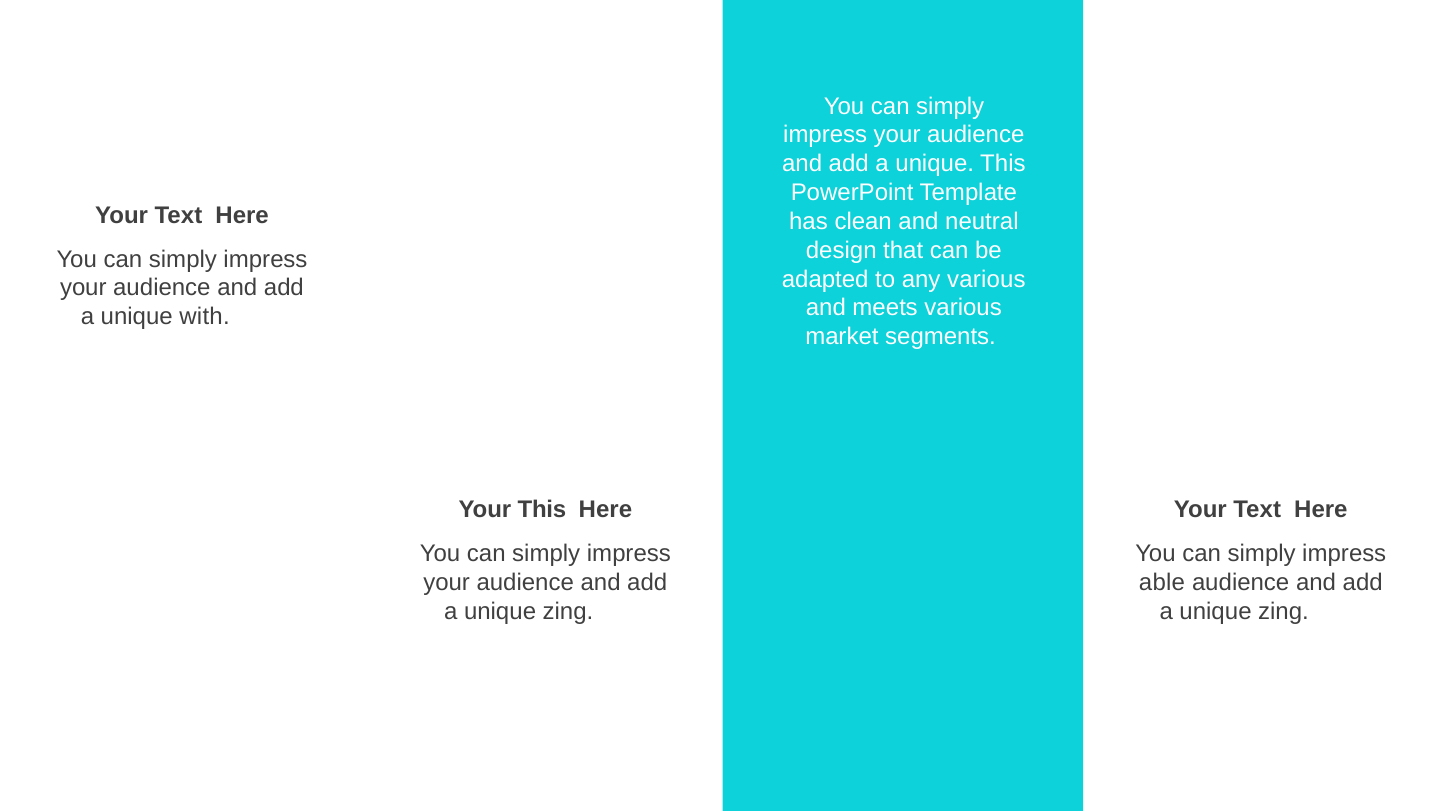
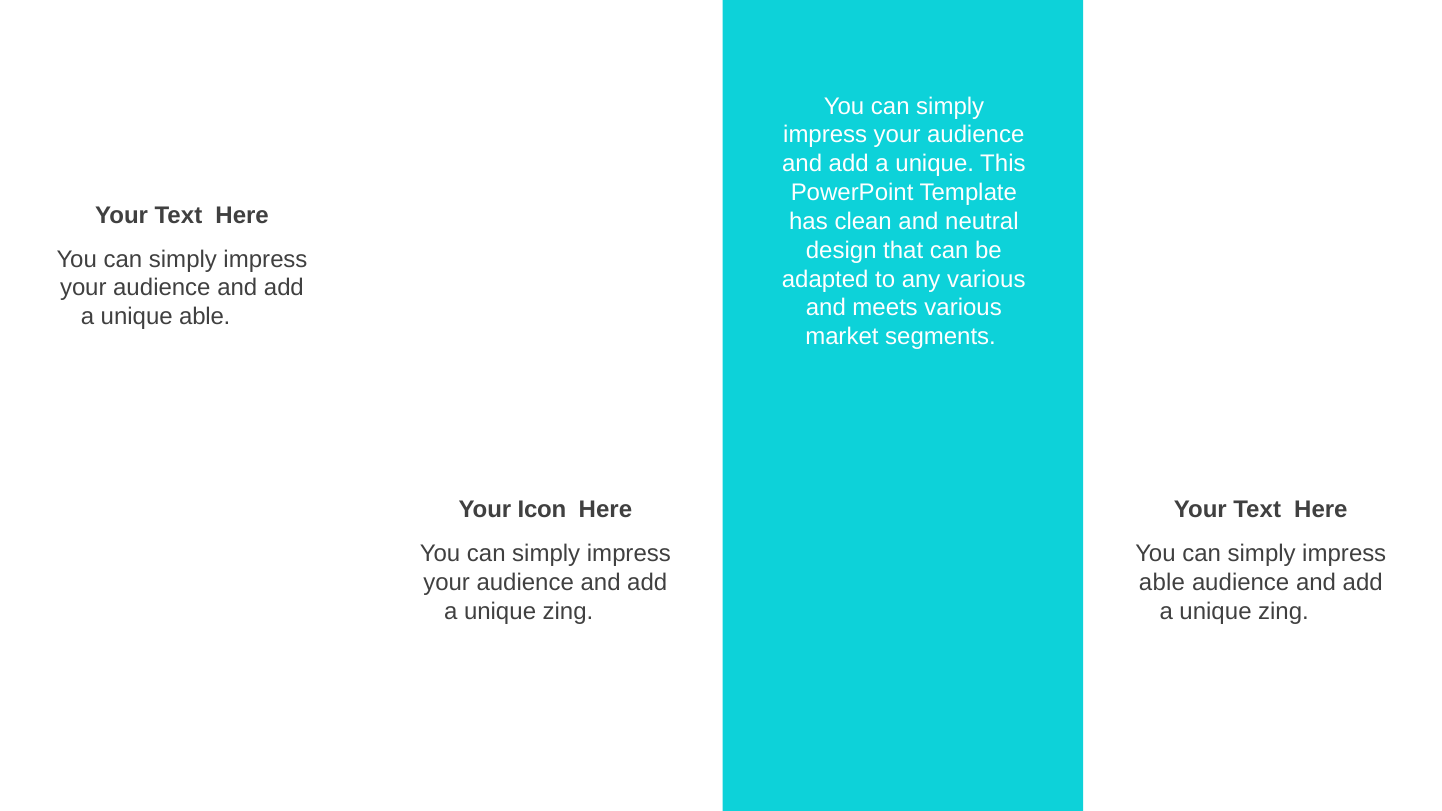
unique with: with -> able
Your This: This -> Icon
